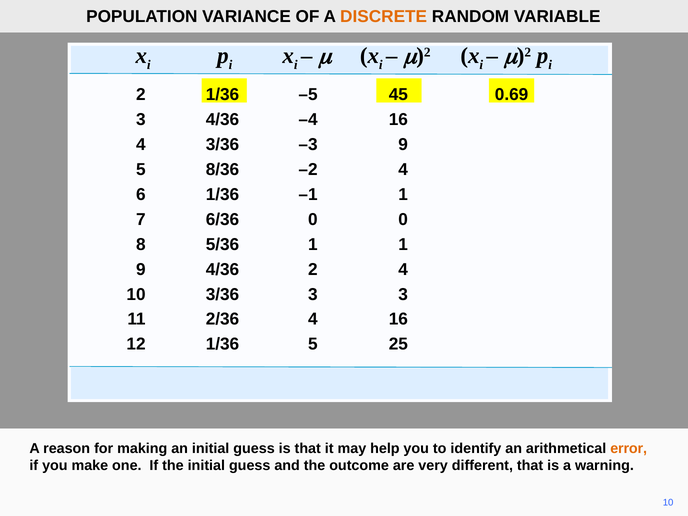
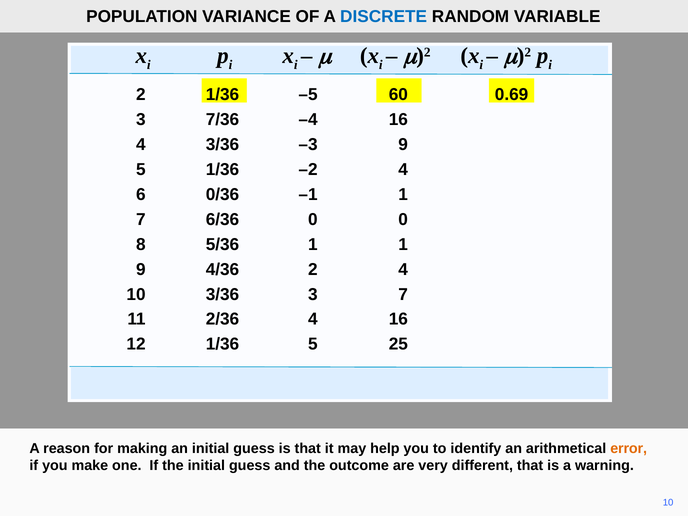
DISCRETE colour: orange -> blue
45: 45 -> 60
3 4/36: 4/36 -> 7/36
5 8/36: 8/36 -> 1/36
6 1/36: 1/36 -> 0/36
3 3: 3 -> 7
